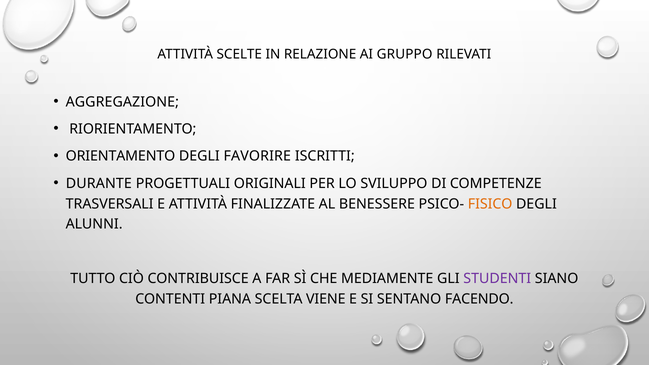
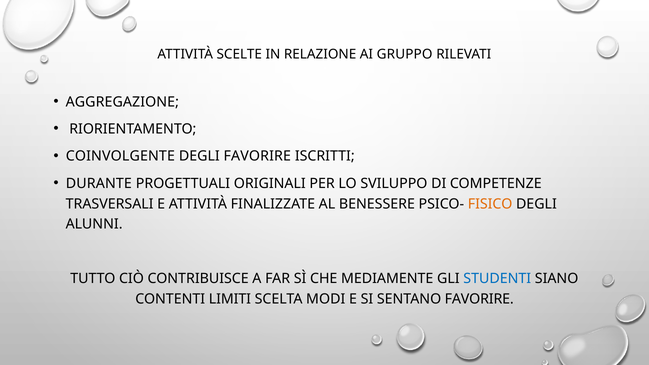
ORIENTAMENTO: ORIENTAMENTO -> COINVOLGENTE
STUDENTI colour: purple -> blue
PIANA: PIANA -> LIMITI
VIENE: VIENE -> MODI
SENTANO FACENDO: FACENDO -> FAVORIRE
